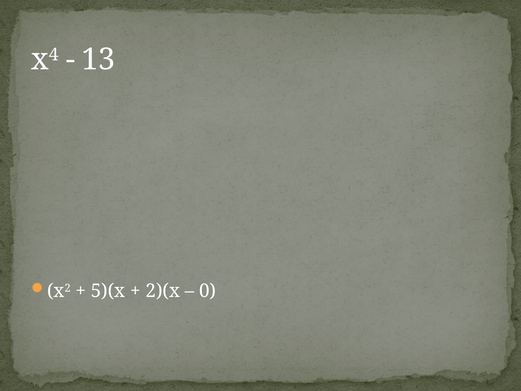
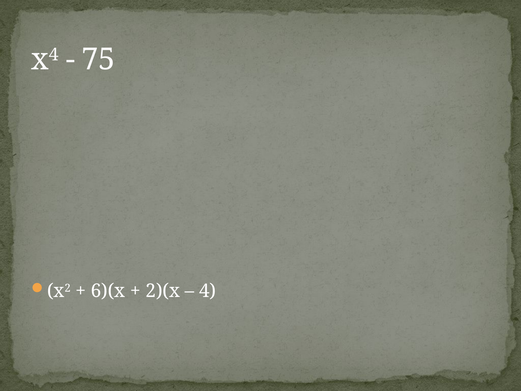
13: 13 -> 75
5)(x: 5)(x -> 6)(x
0: 0 -> 4
